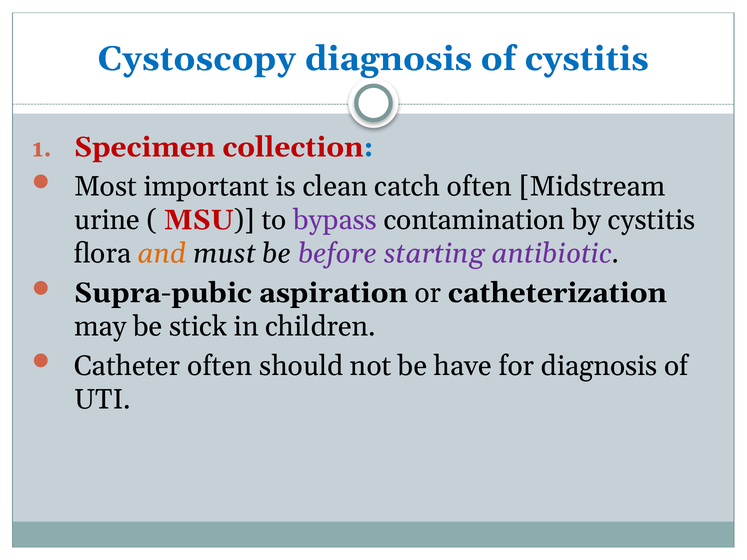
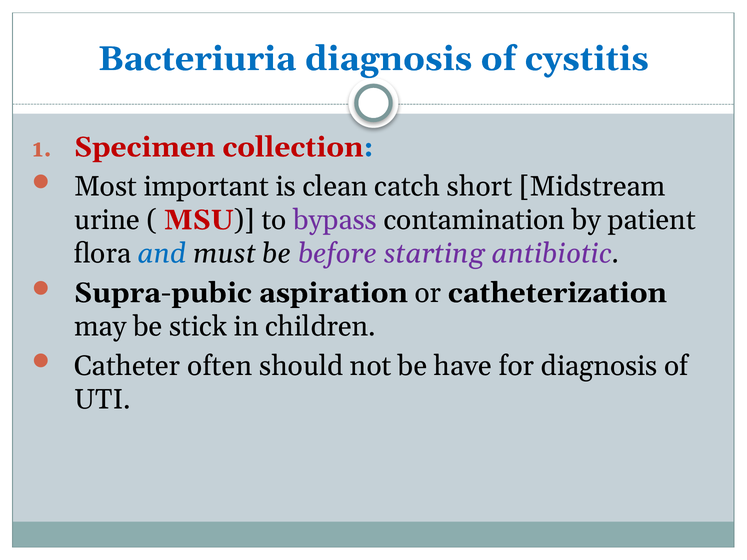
Cystoscopy: Cystoscopy -> Bacteriuria
catch often: often -> short
by cystitis: cystitis -> patient
and colour: orange -> blue
